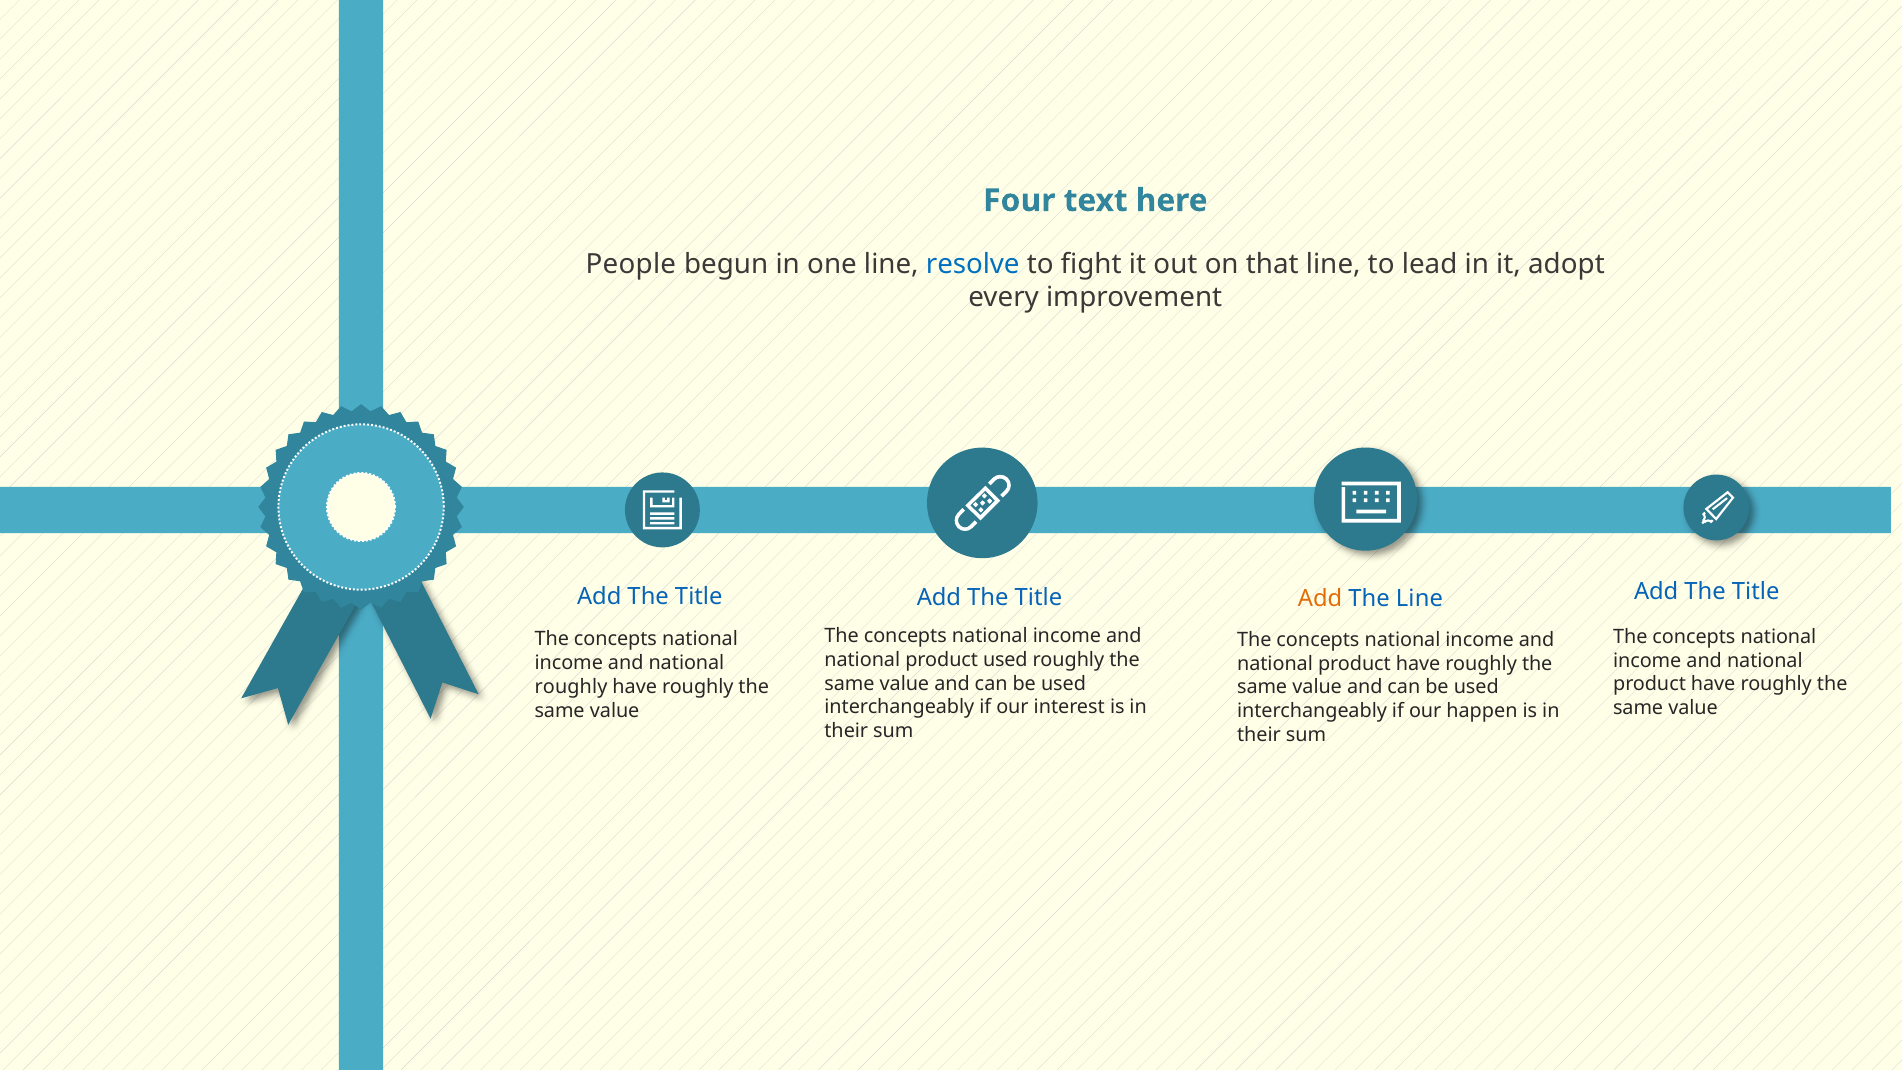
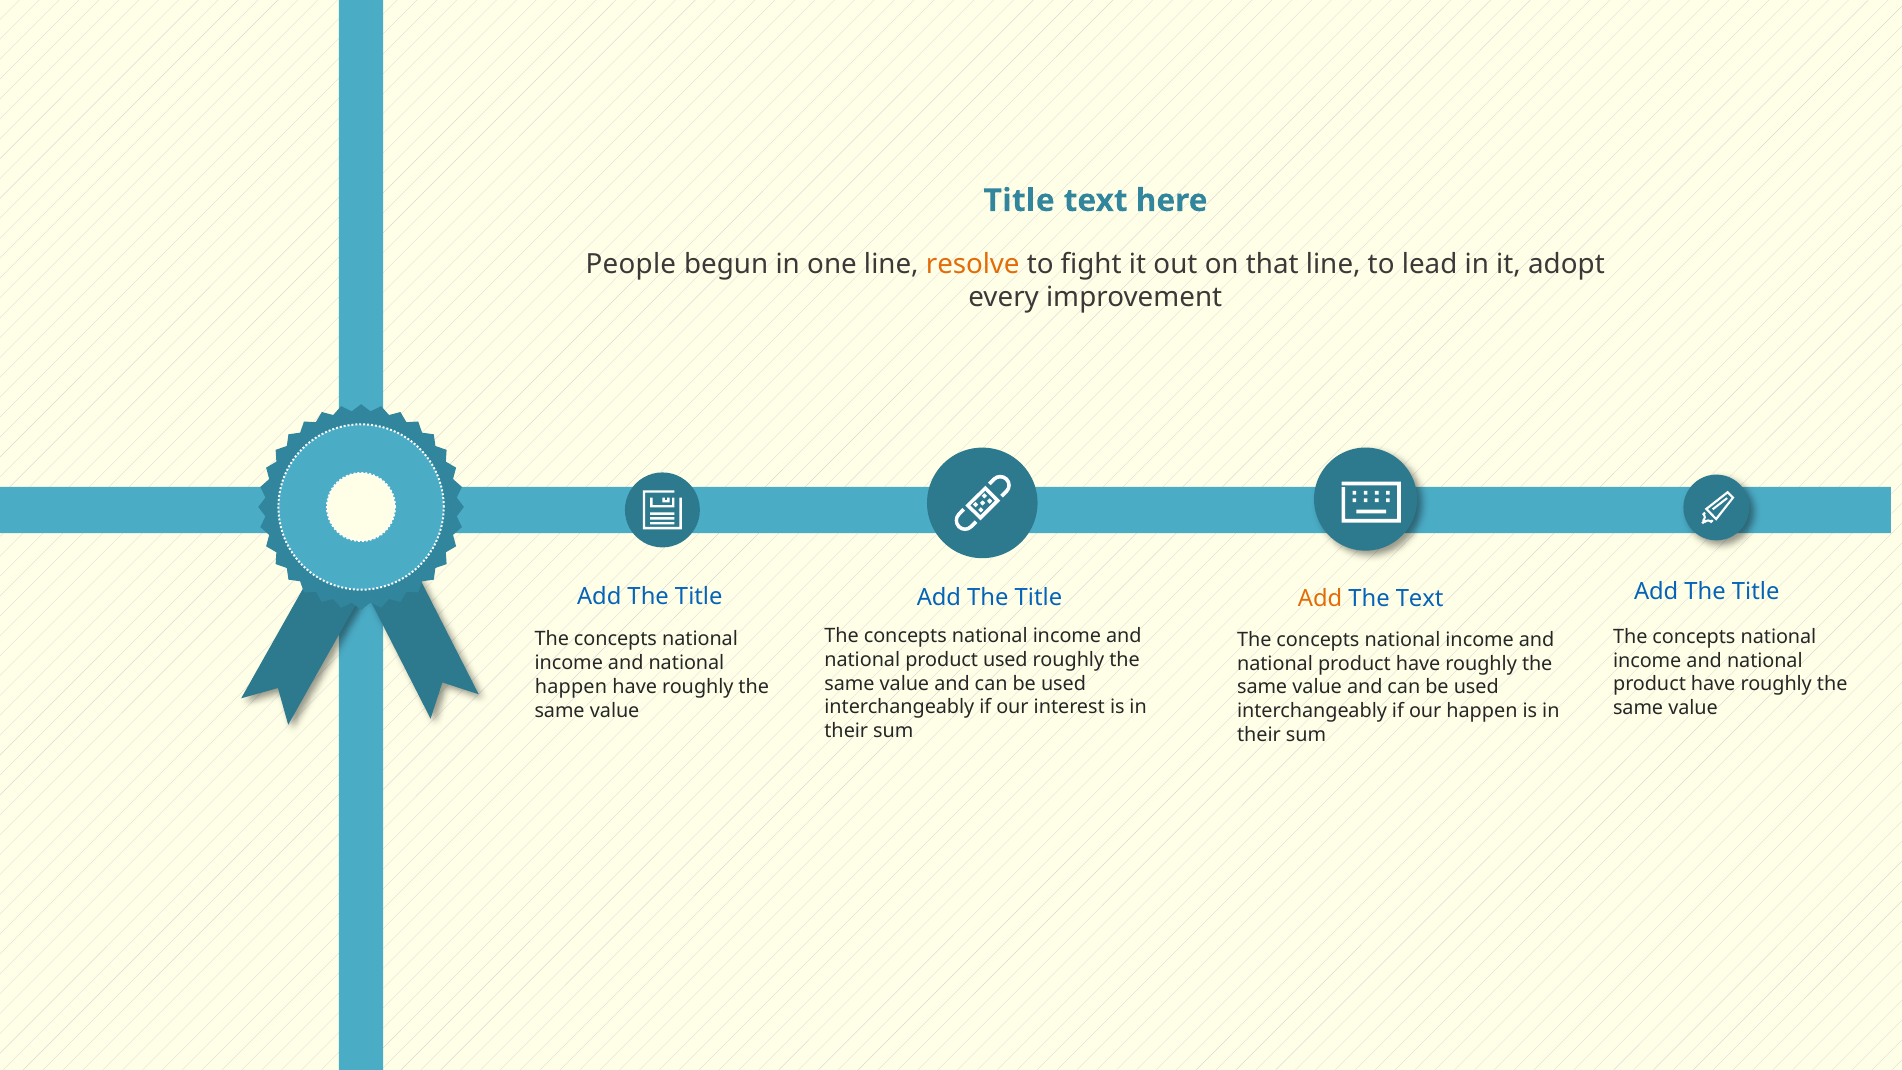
Four at (1019, 201): Four -> Title
resolve colour: blue -> orange
The Line: Line -> Text
roughly at (571, 687): roughly -> happen
